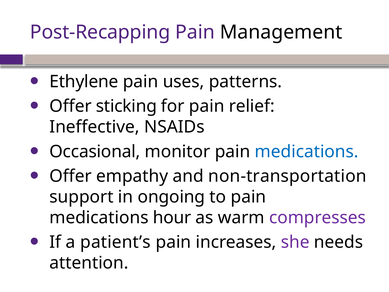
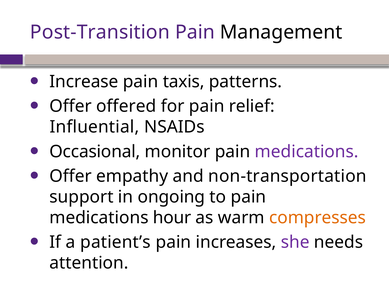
Post-Recapping: Post-Recapping -> Post-Transition
Ethylene: Ethylene -> Increase
uses: uses -> taxis
sticking: sticking -> offered
Ineffective: Ineffective -> Influential
medications at (307, 151) colour: blue -> purple
compresses colour: purple -> orange
